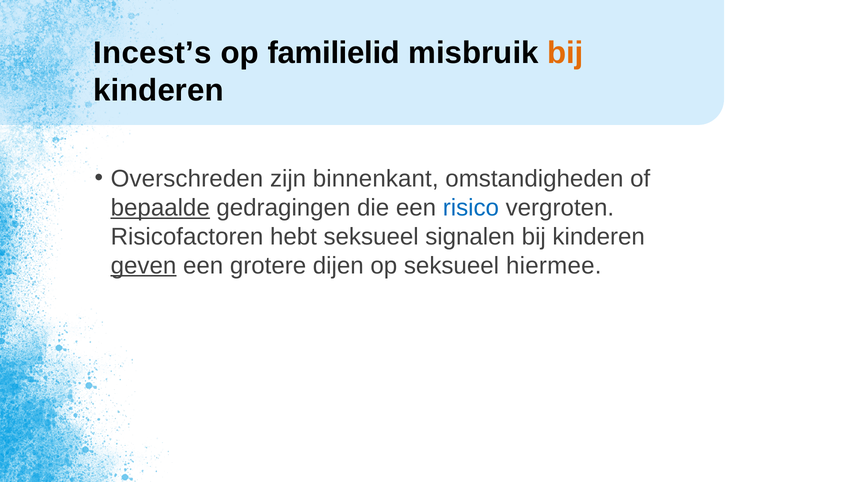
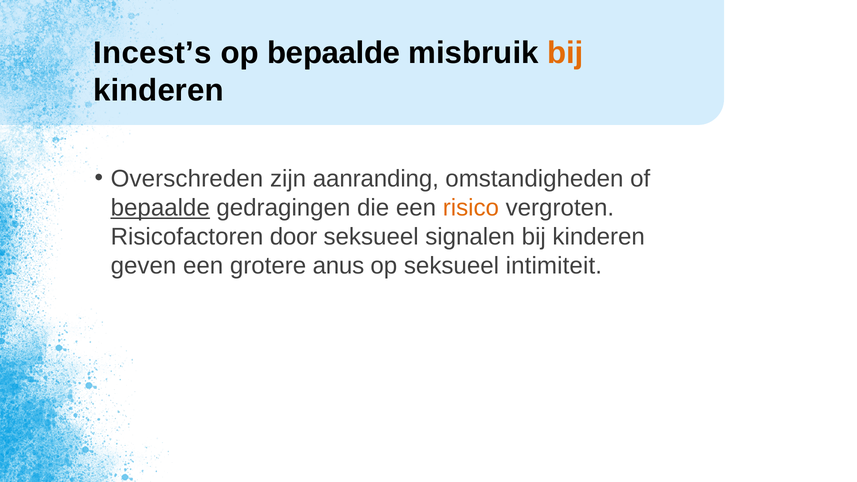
op familielid: familielid -> bepaalde
binnenkant: binnenkant -> aanranding
risico colour: blue -> orange
hebt: hebt -> door
geven underline: present -> none
dijen: dijen -> anus
hiermee: hiermee -> intimiteit
